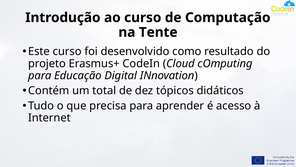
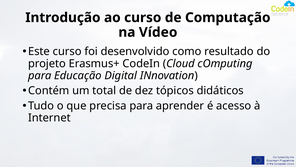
Tente: Tente -> Vídeo
